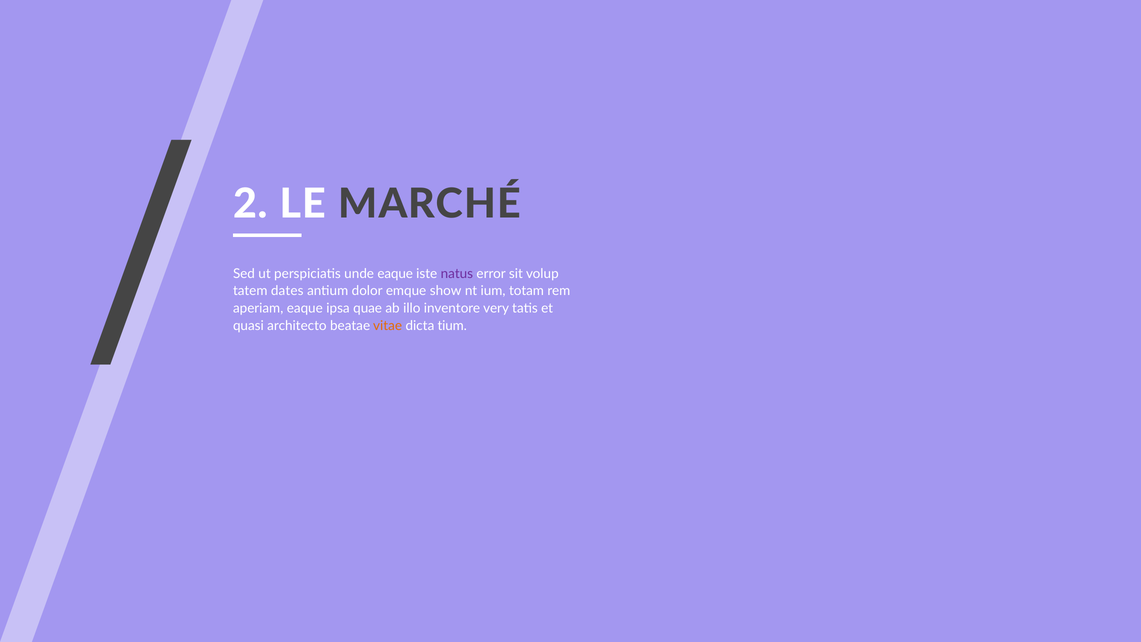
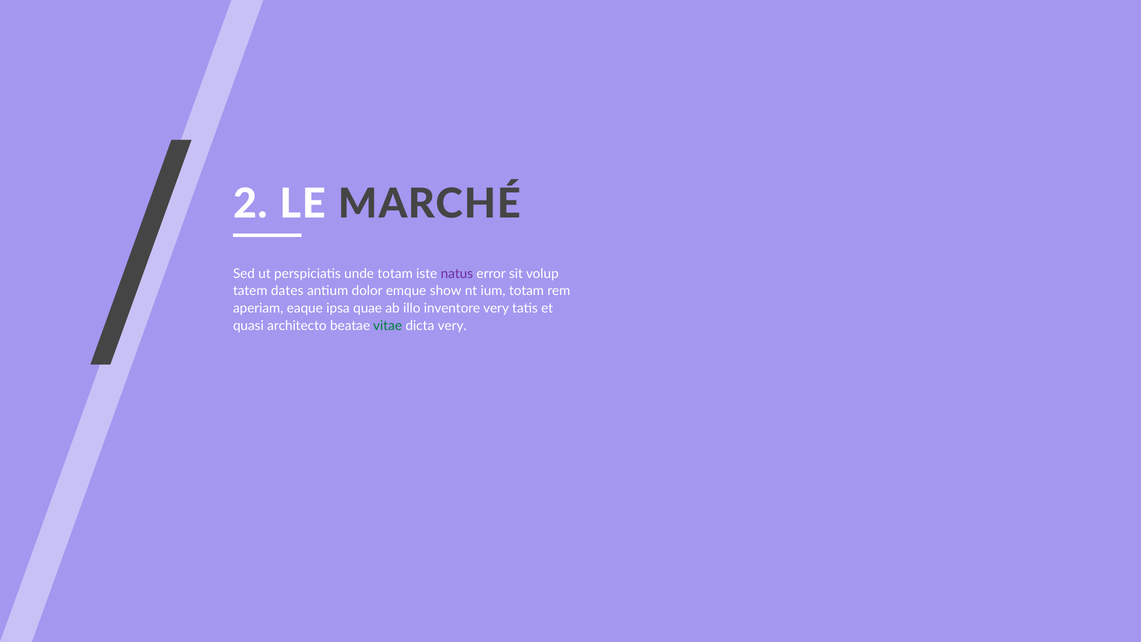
unde eaque: eaque -> totam
vitae colour: orange -> green
dicta tium: tium -> very
